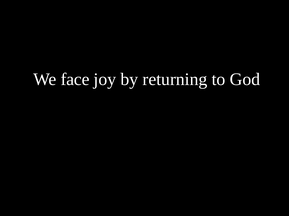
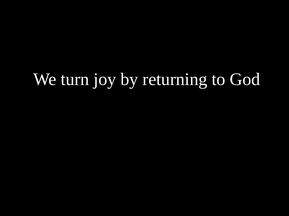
face: face -> turn
